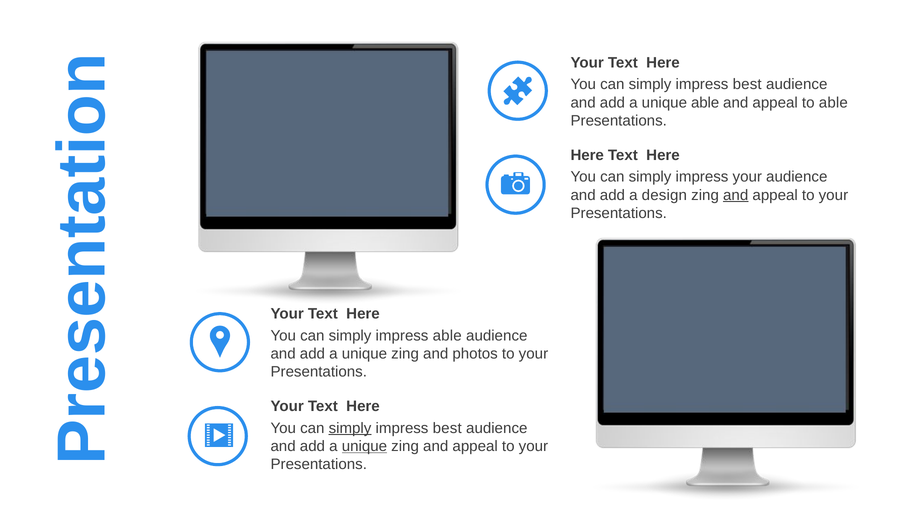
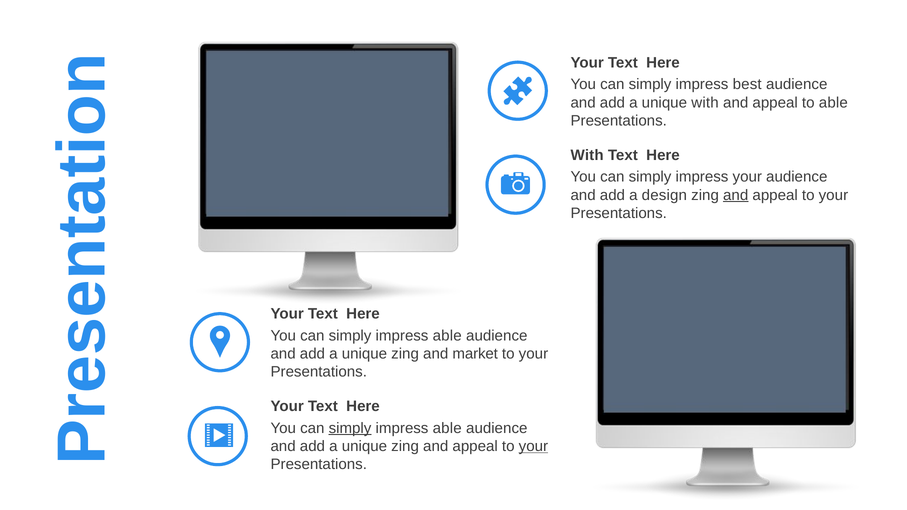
unique able: able -> with
Here at (587, 155): Here -> With
photos: photos -> market
best at (447, 428): best -> able
unique at (364, 446) underline: present -> none
your at (533, 446) underline: none -> present
